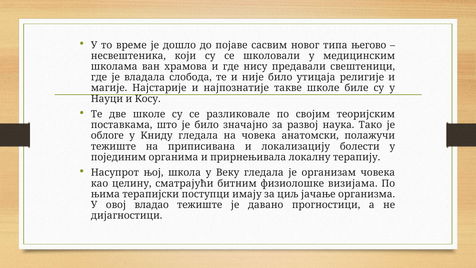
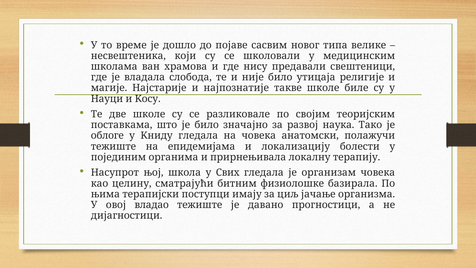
његово: његово -> велике
приписивана: приписивана -> епидемијама
Веку: Веку -> Свих
визијама: визијама -> базирала
